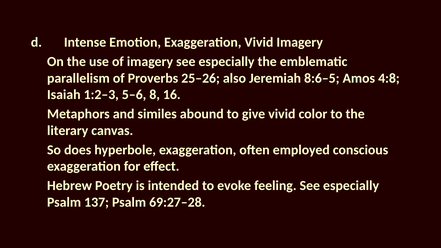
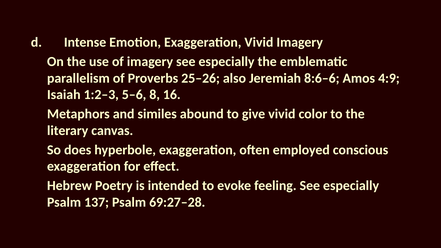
8:6–5: 8:6–5 -> 8:6–6
4:8: 4:8 -> 4:9
